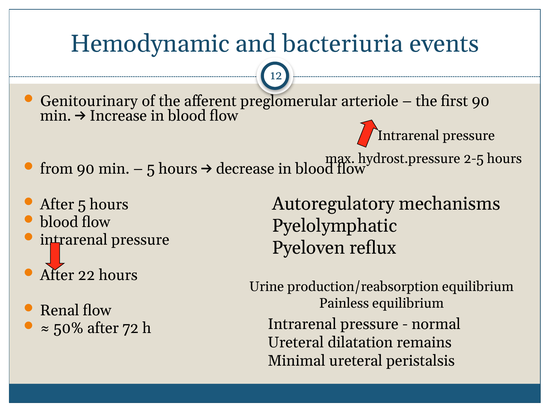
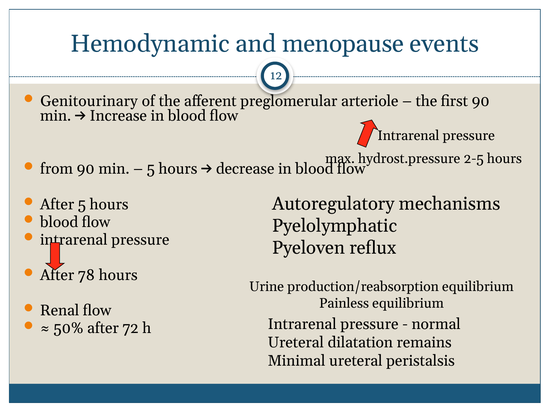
bacteriuria: bacteriuria -> menopause
22: 22 -> 78
